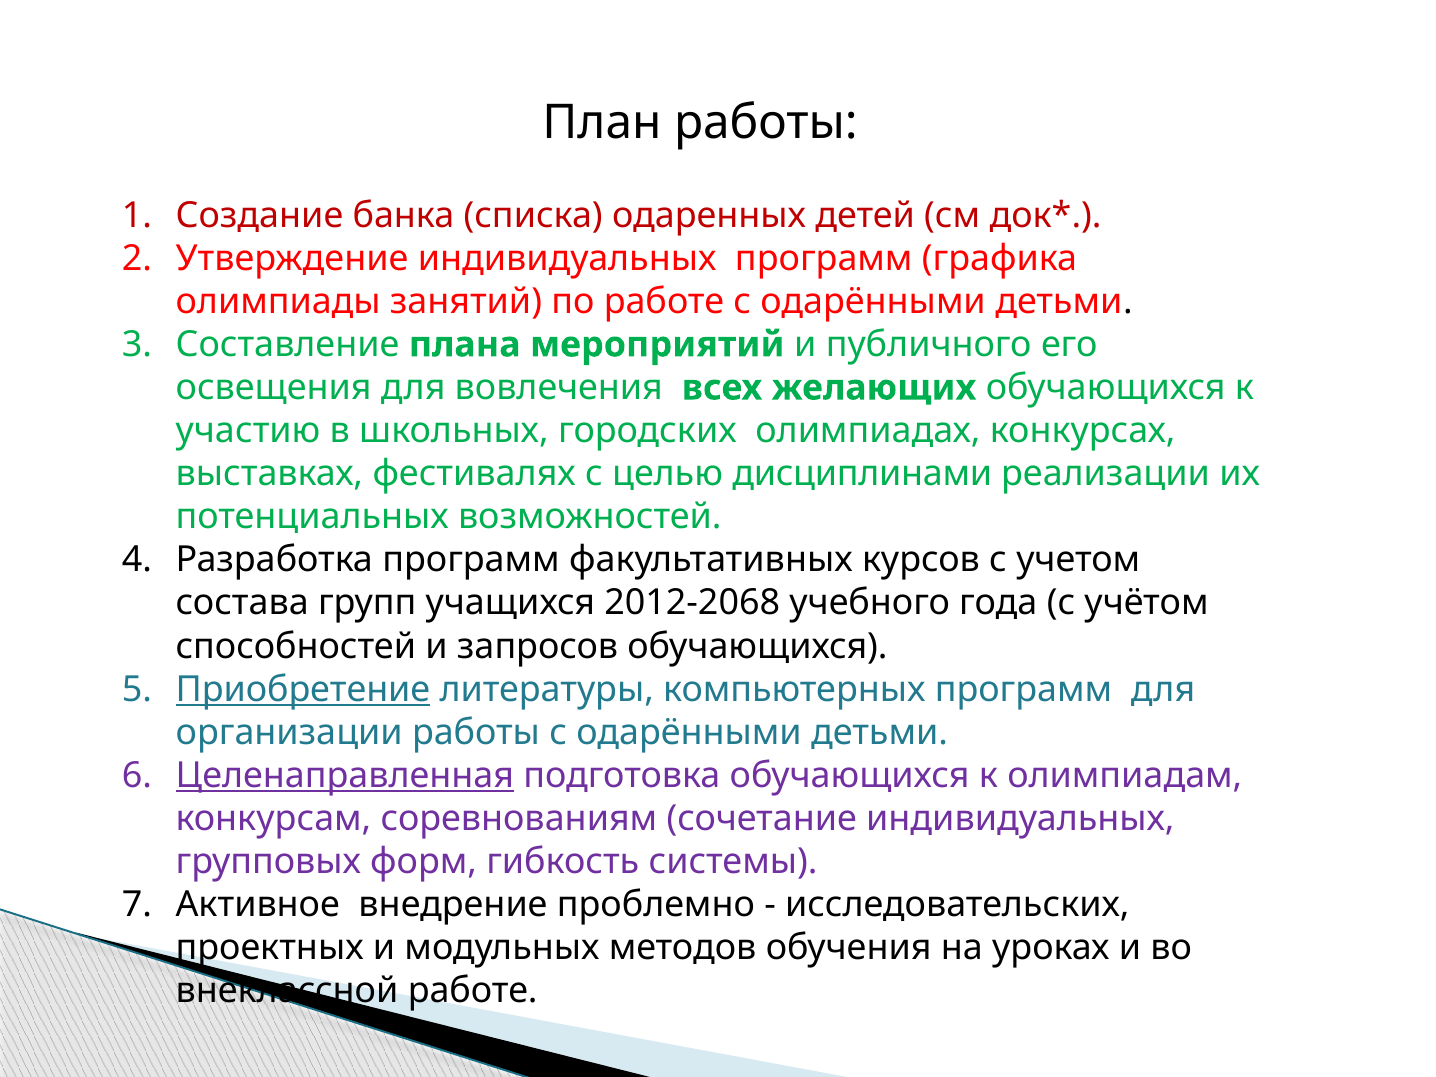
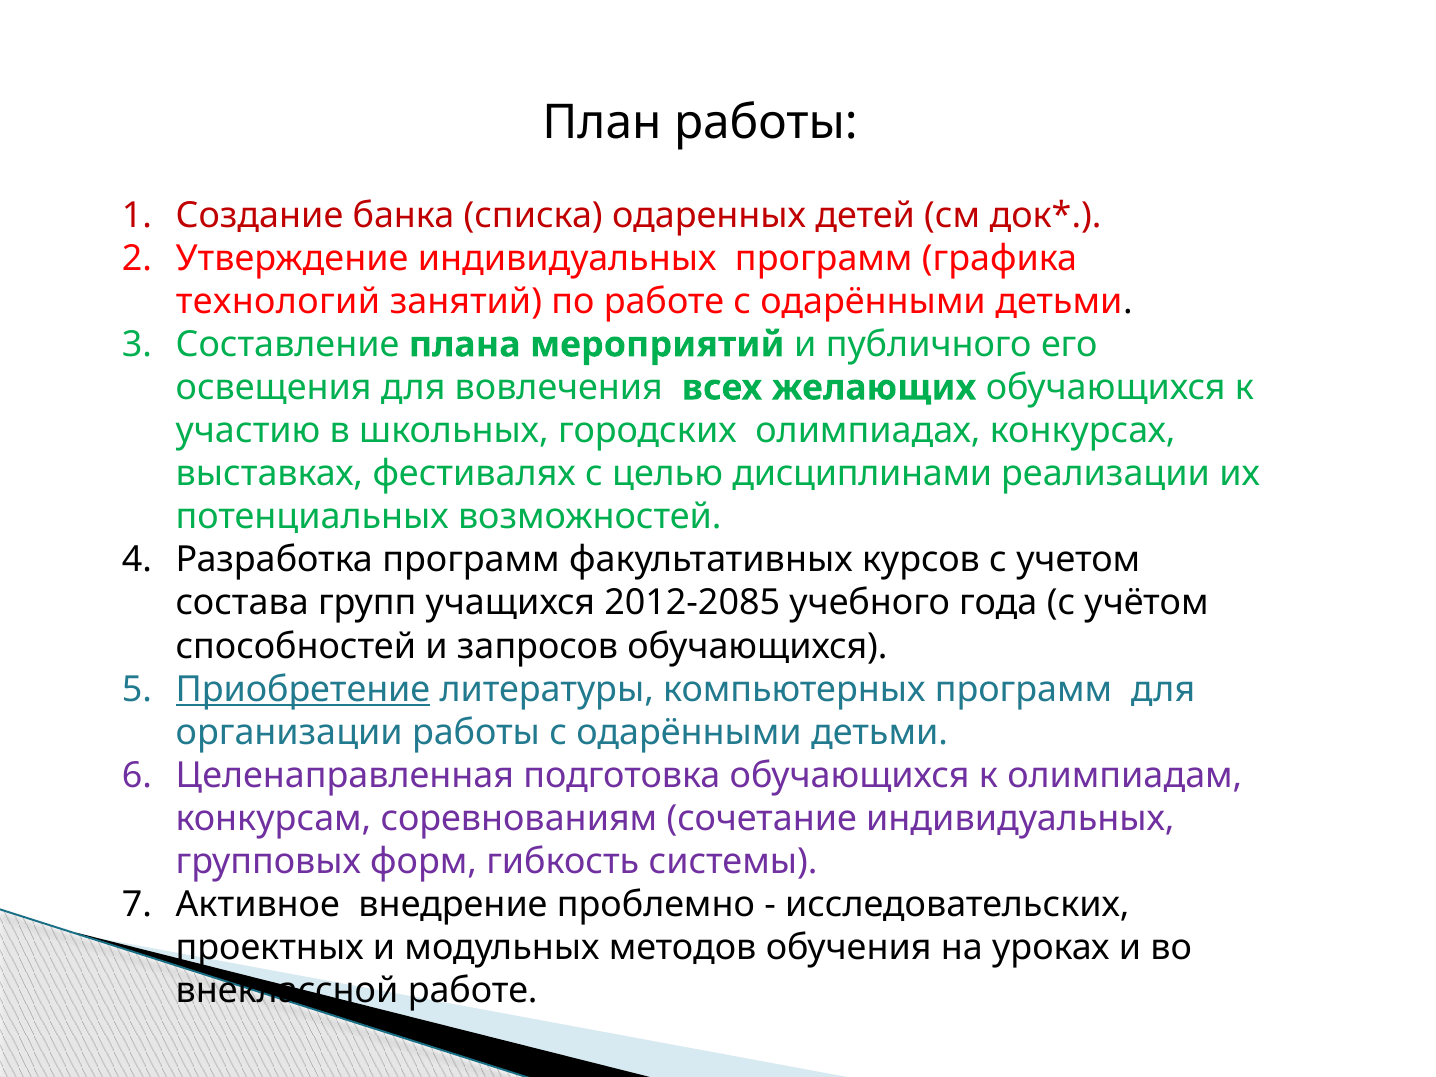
олимпиады: олимпиады -> технологий
2012-2068: 2012-2068 -> 2012-2085
Целенаправленная underline: present -> none
